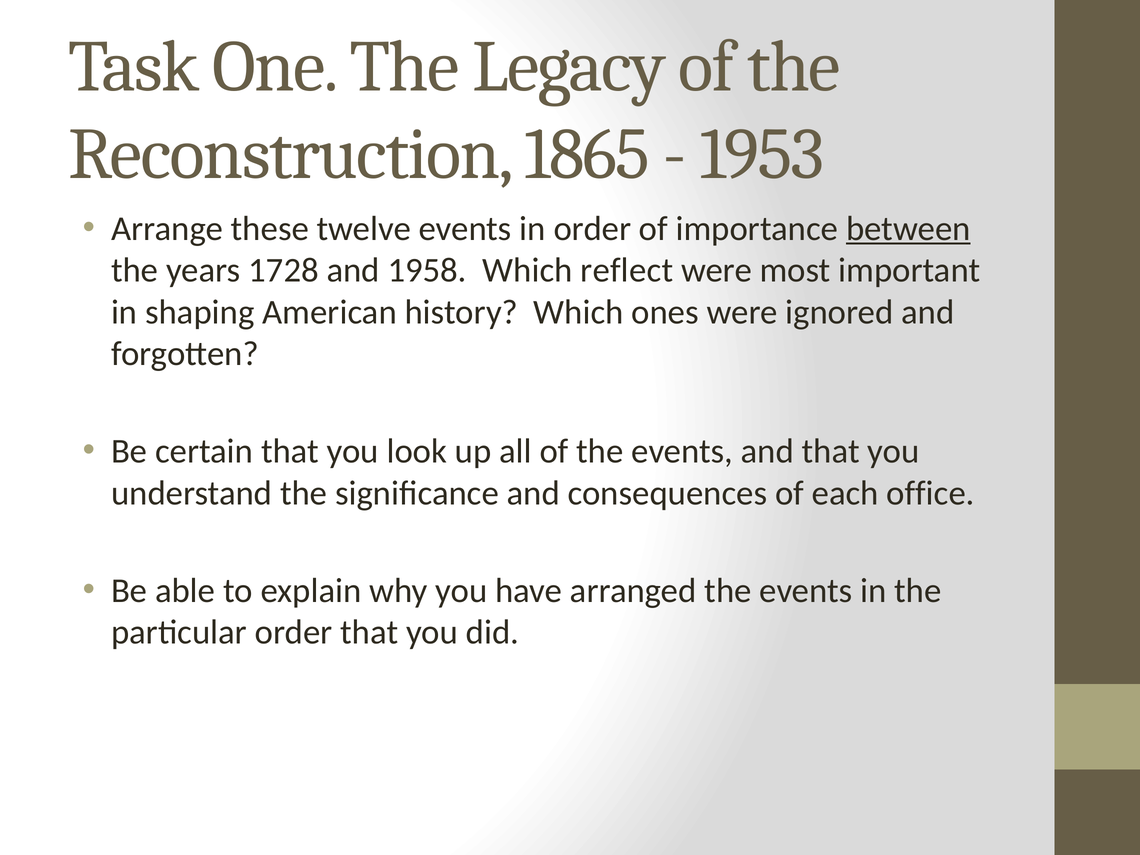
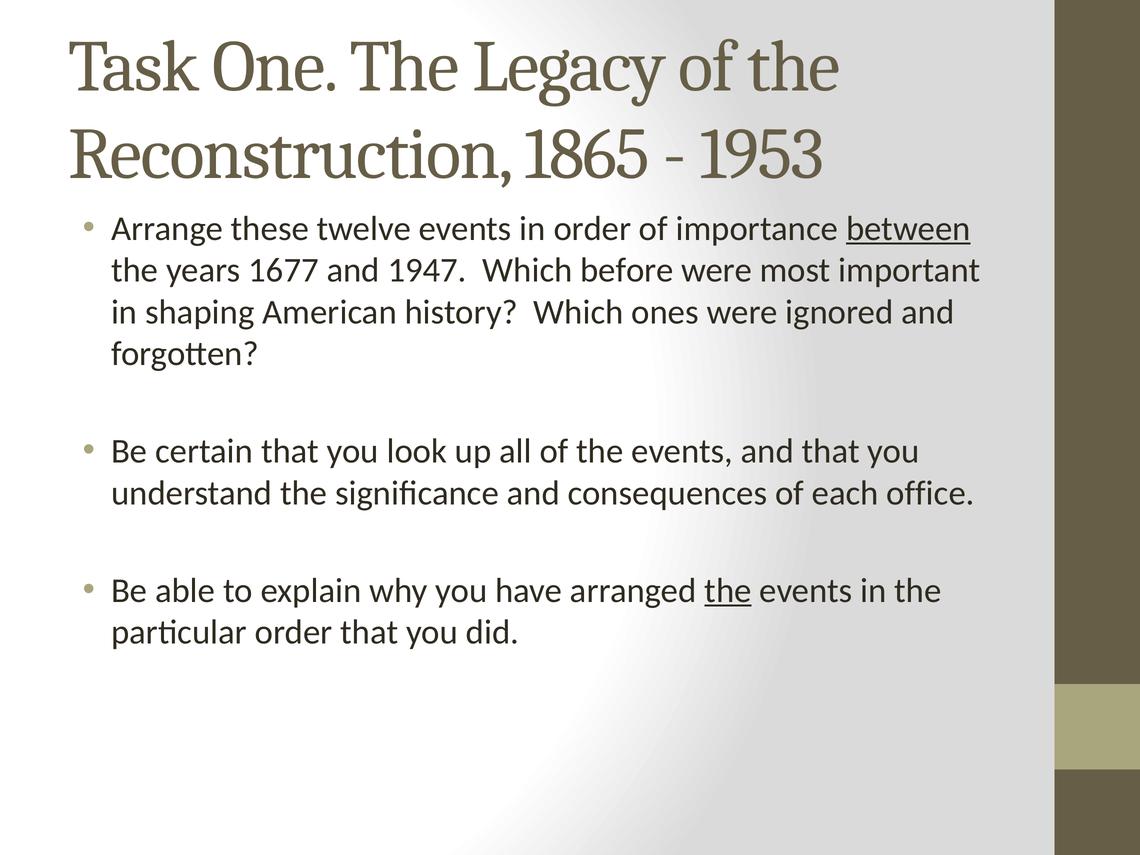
1728: 1728 -> 1677
1958: 1958 -> 1947
reflect: reflect -> before
the at (728, 591) underline: none -> present
